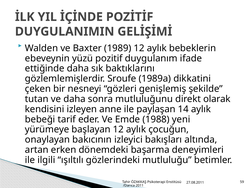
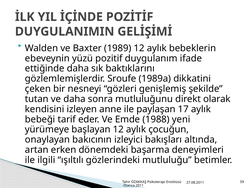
14: 14 -> 17
